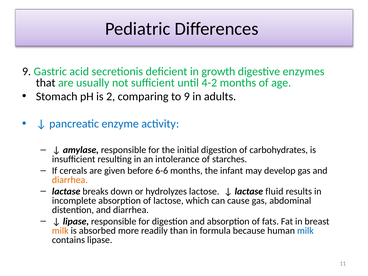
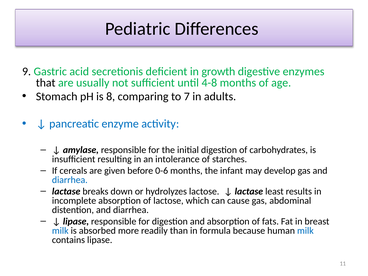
4-2: 4-2 -> 4-8
2: 2 -> 8
to 9: 9 -> 7
6-6: 6-6 -> 0-6
diarrhea at (70, 180) colour: orange -> blue
fluid: fluid -> least
milk at (60, 231) colour: orange -> blue
